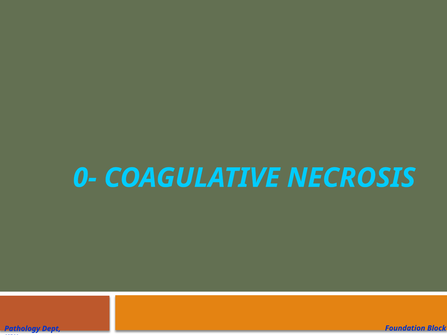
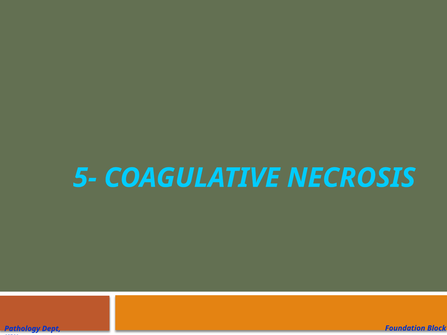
0-: 0- -> 5-
